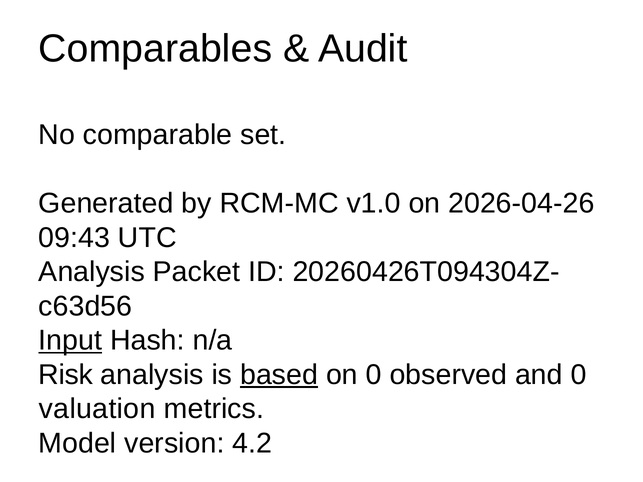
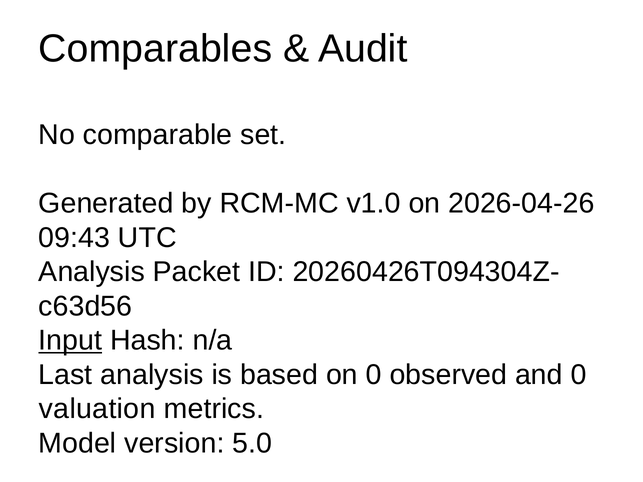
Risk: Risk -> Last
based underline: present -> none
4.2: 4.2 -> 5.0
